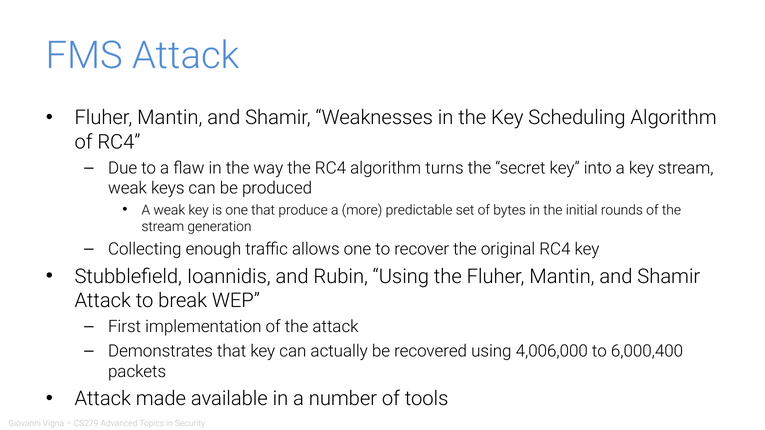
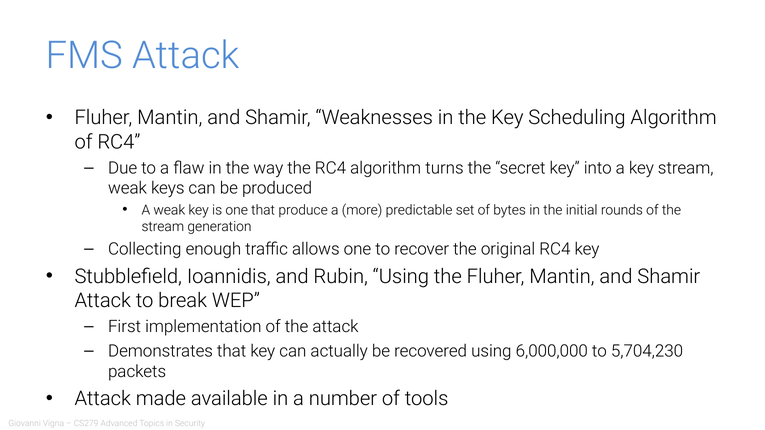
4,006,000: 4,006,000 -> 6,000,000
6,000,400: 6,000,400 -> 5,704,230
